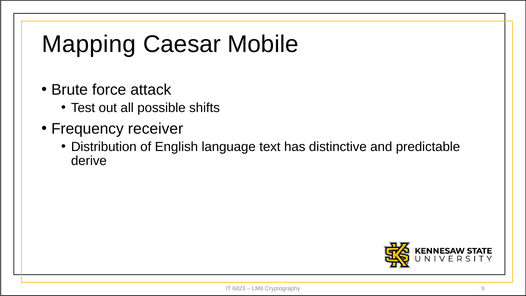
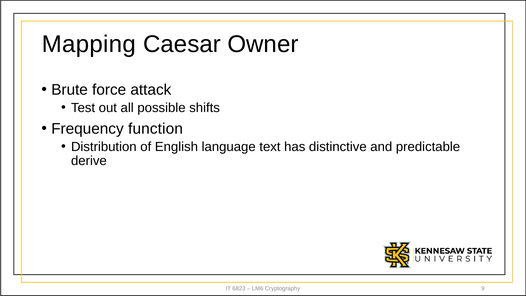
Mobile: Mobile -> Owner
receiver: receiver -> function
